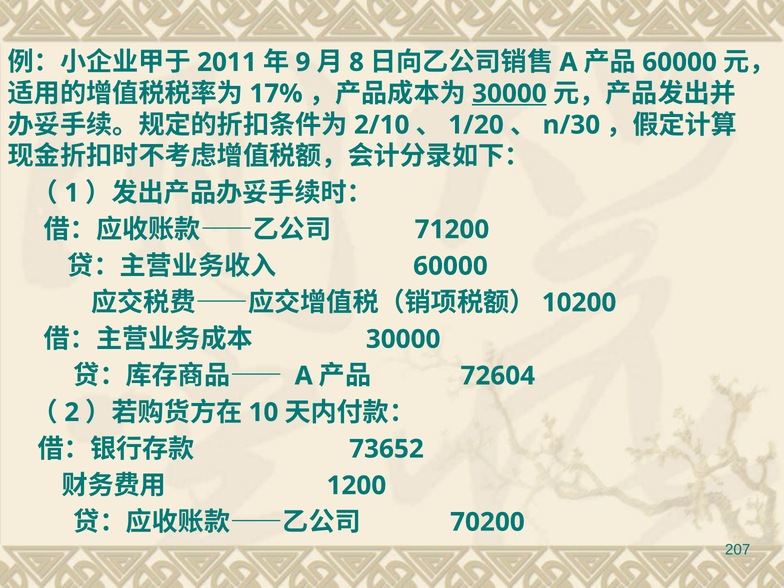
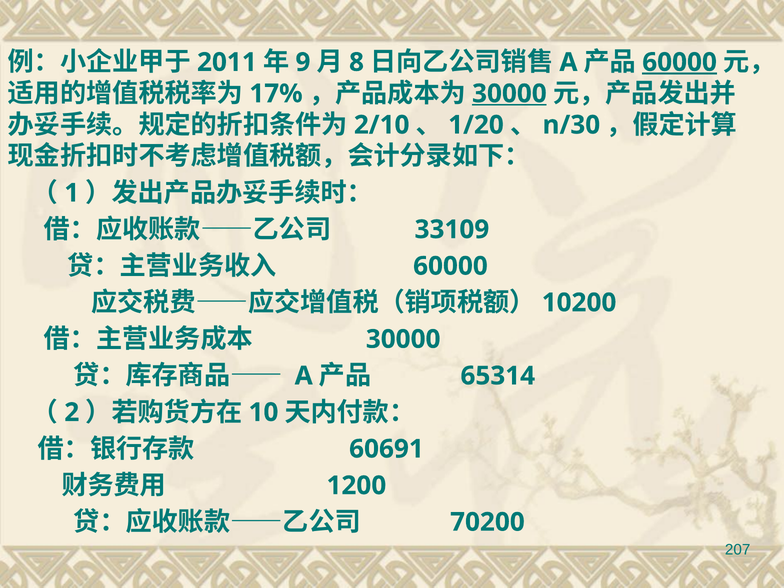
60000 at (680, 62) underline: none -> present
71200: 71200 -> 33109
72604: 72604 -> 65314
73652: 73652 -> 60691
